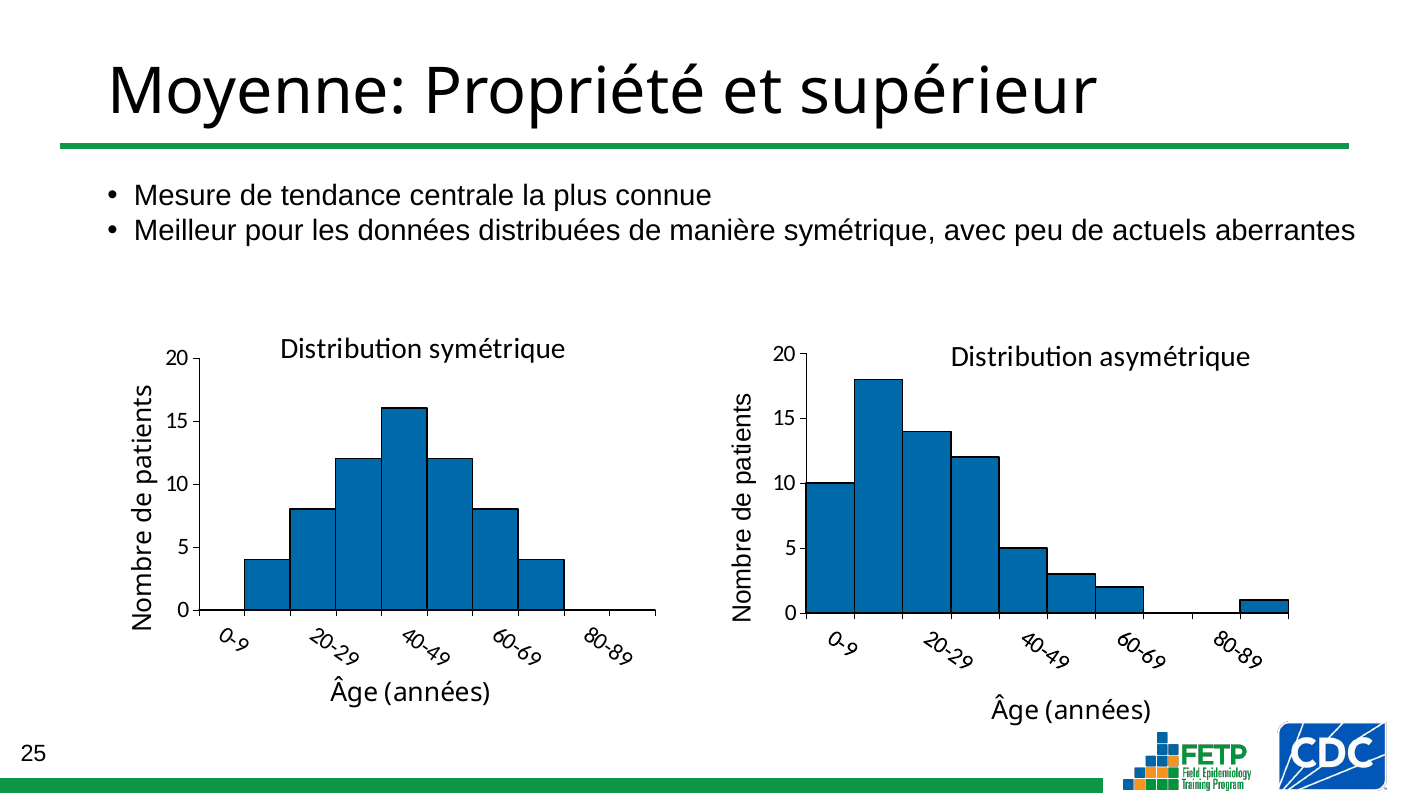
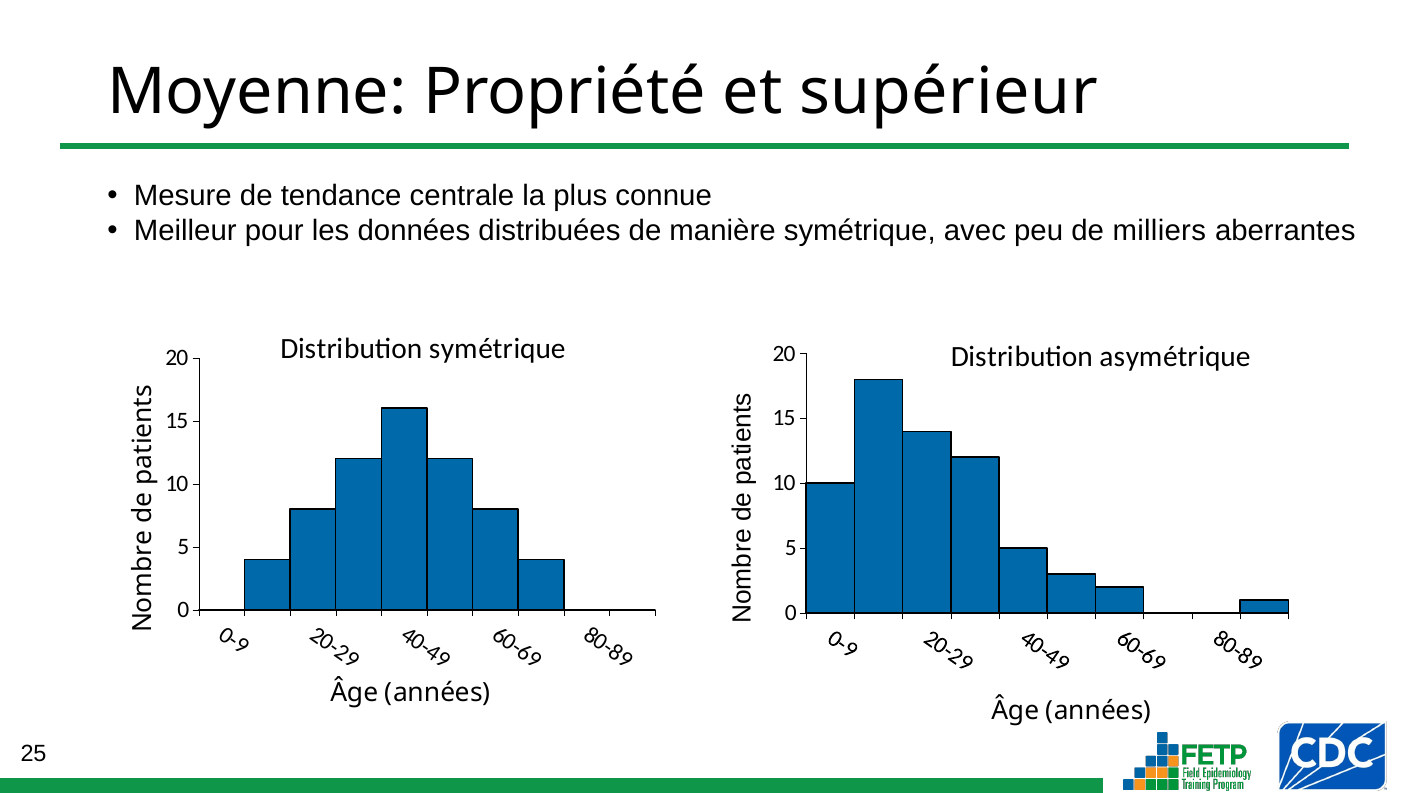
actuels: actuels -> milliers
